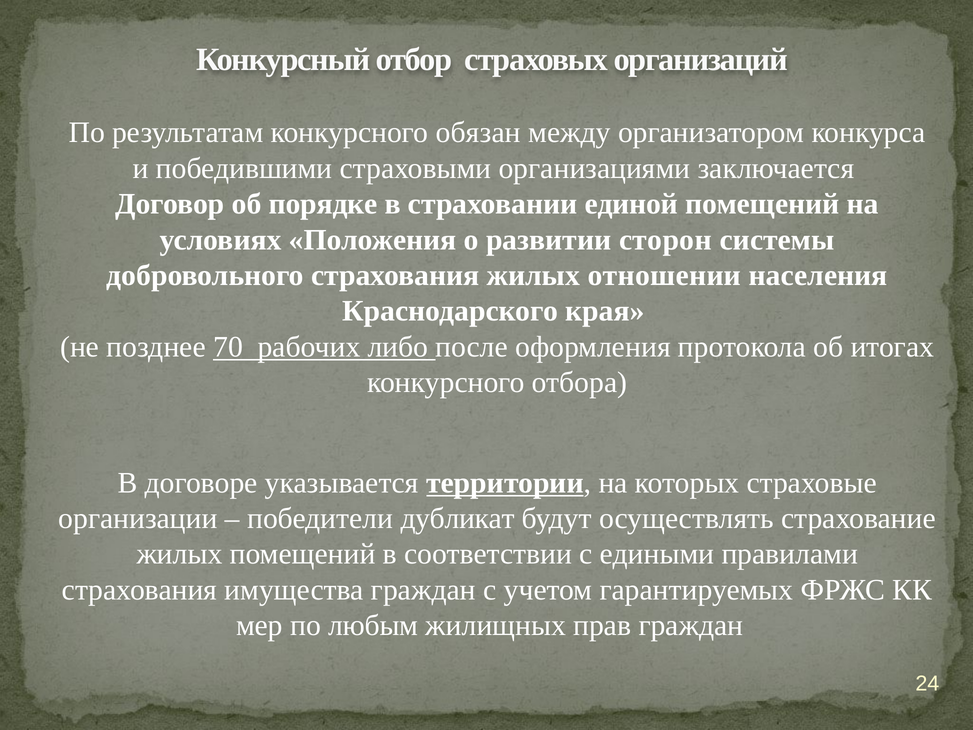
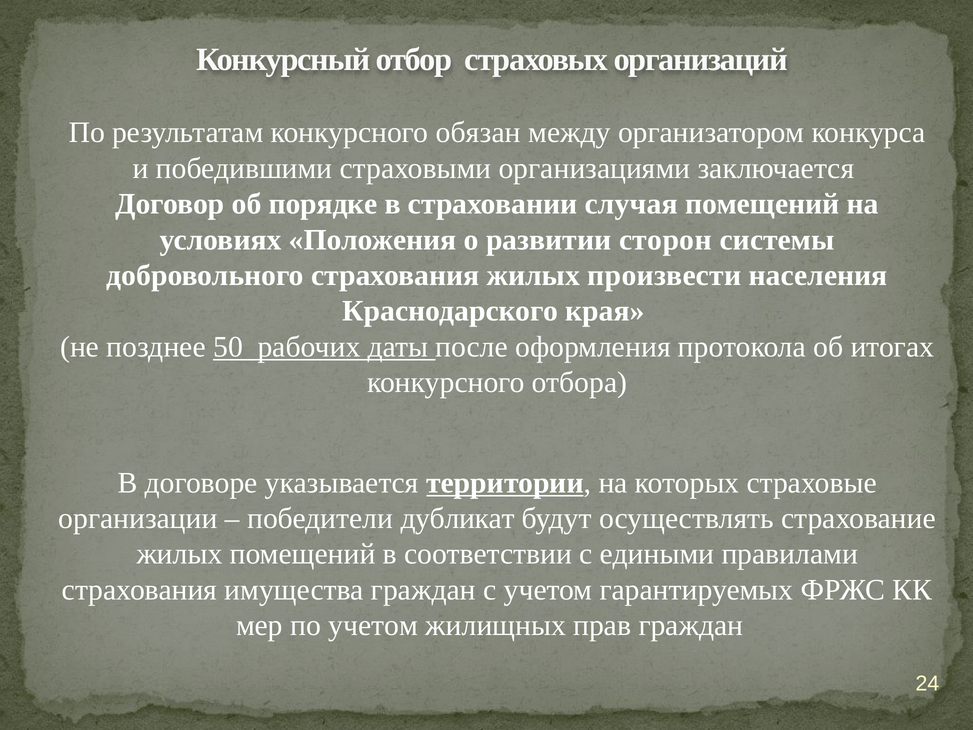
единой: единой -> случая
отношении: отношении -> произвести
70: 70 -> 50
либо: либо -> даты
по любым: любым -> учетом
